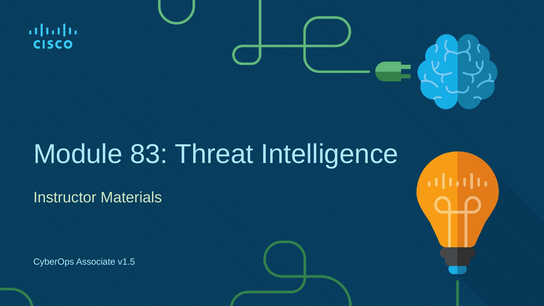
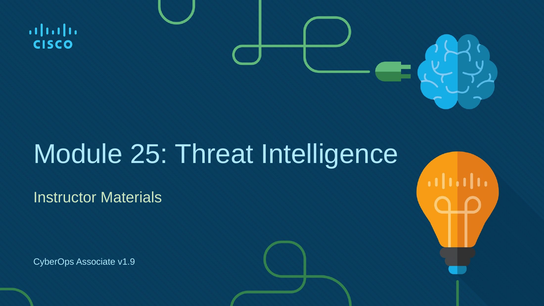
83: 83 -> 25
v1.5: v1.5 -> v1.9
